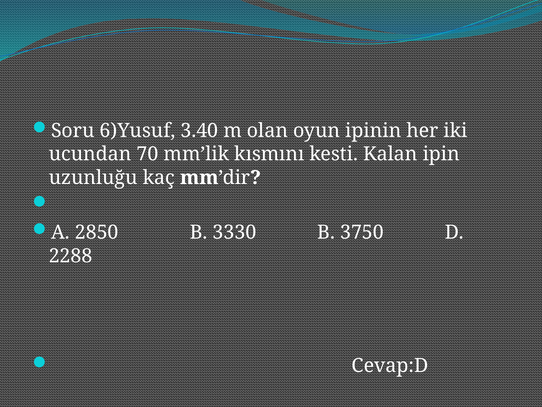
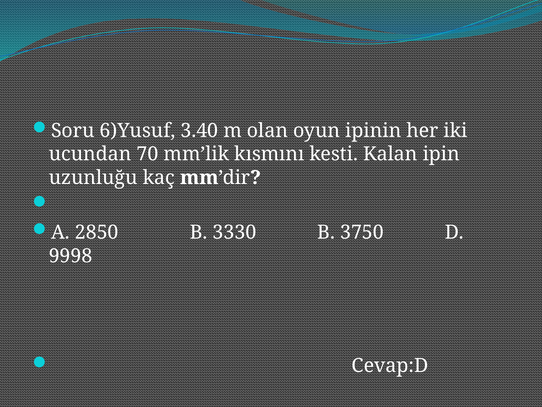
2288: 2288 -> 9998
